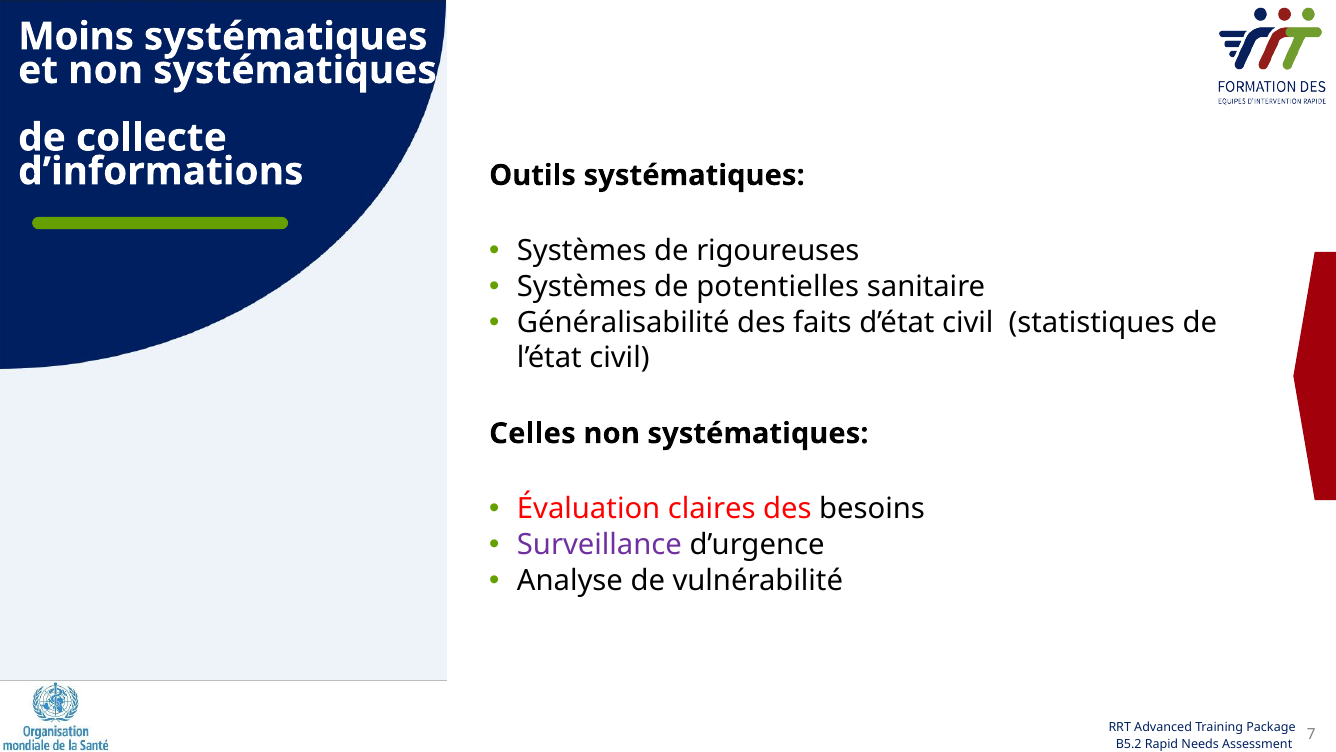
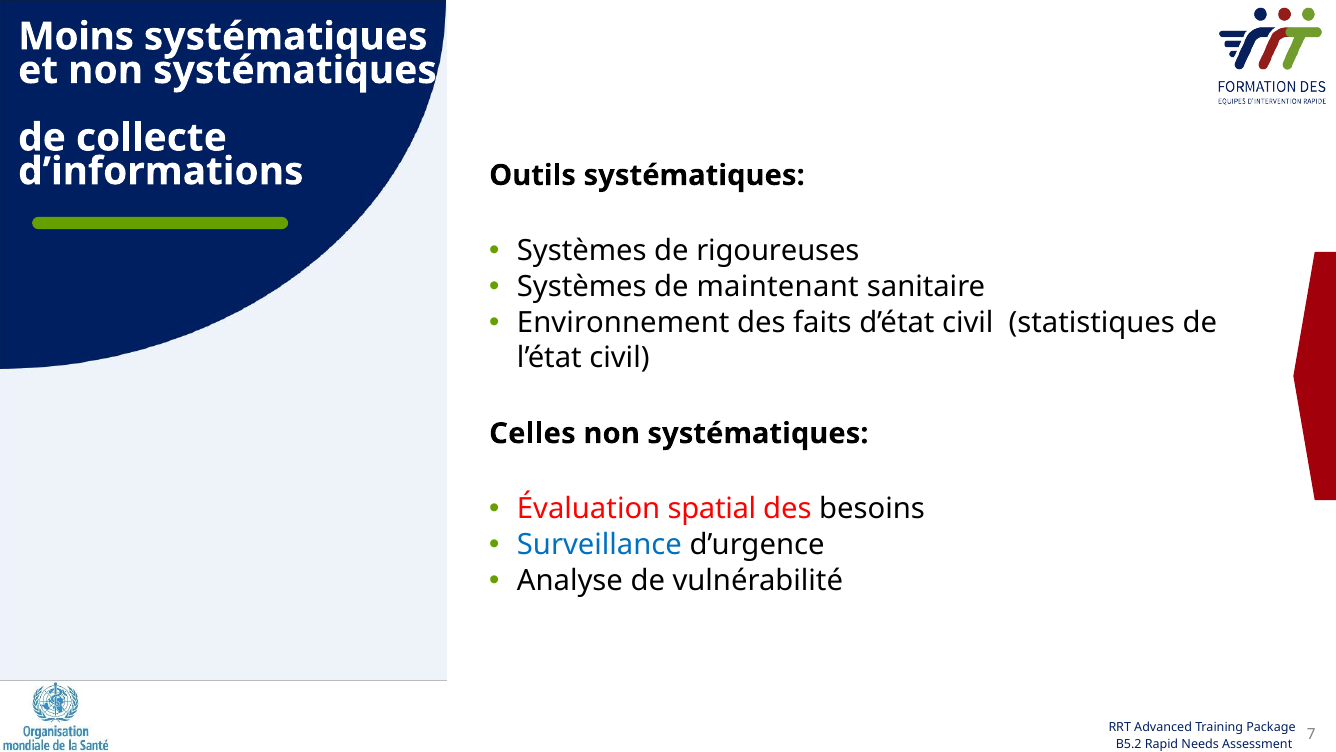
potentielles: potentielles -> maintenant
Généralisabilité: Généralisabilité -> Environnement
claires: claires -> spatial
Surveillance colour: purple -> blue
